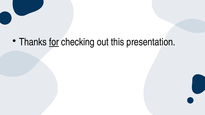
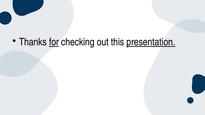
presentation underline: none -> present
